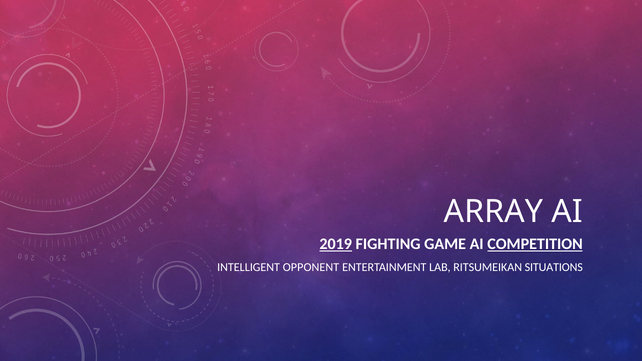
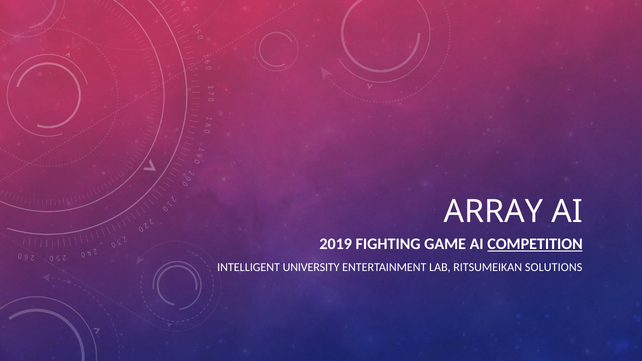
2019 underline: present -> none
OPPONENT: OPPONENT -> UNIVERSITY
SITUATIONS: SITUATIONS -> SOLUTIONS
